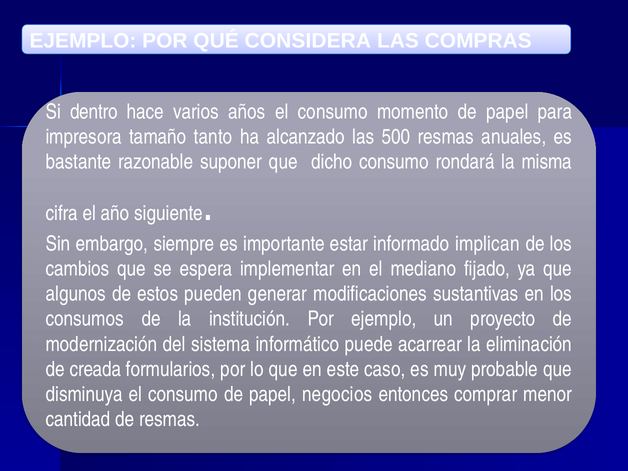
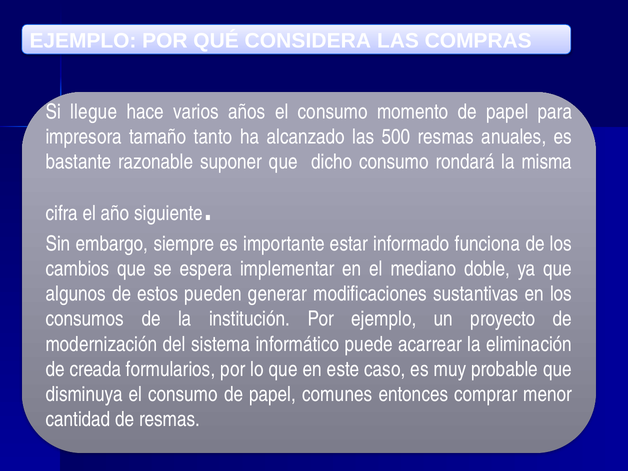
dentro: dentro -> llegue
implican: implican -> funciona
fijado: fijado -> doble
negocios: negocios -> comunes
